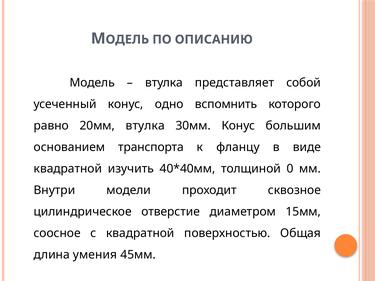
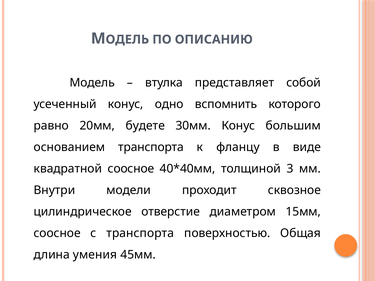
20мм втулка: втулка -> будете
квадратной изучить: изучить -> соосное
0: 0 -> 3
с квадратной: квадратной -> транспорта
